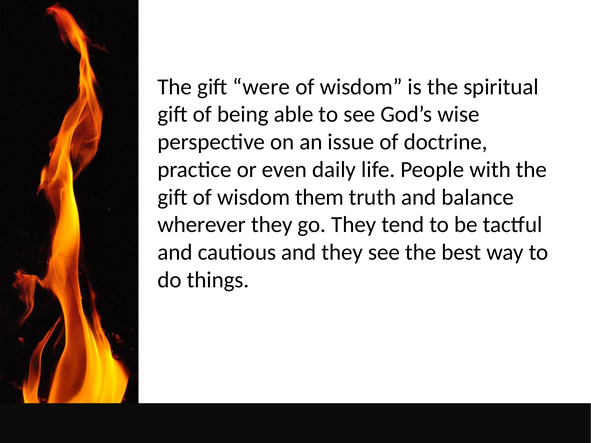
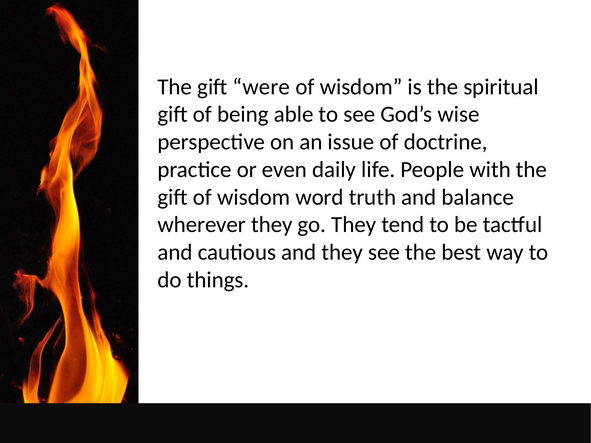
them: them -> word
